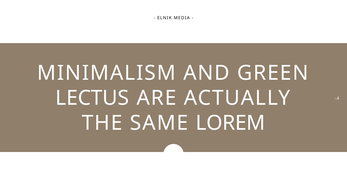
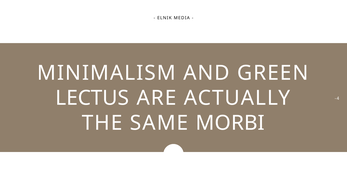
LOREM: LOREM -> MORBI
